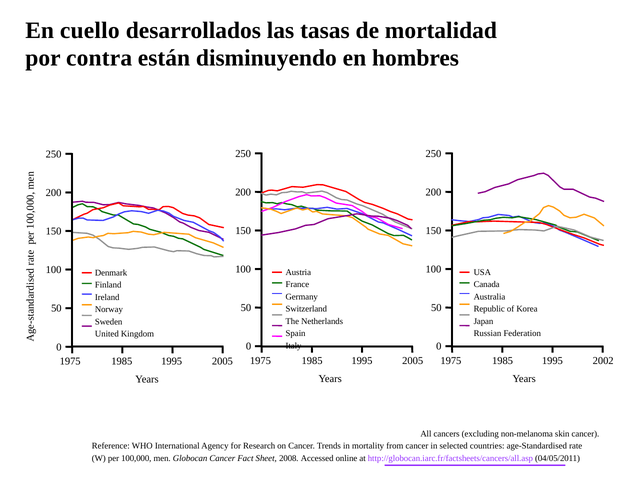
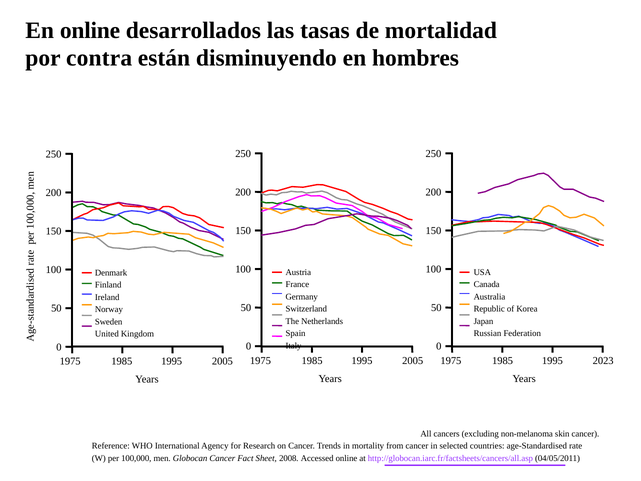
En cuello: cuello -> online
2002: 2002 -> 2023
